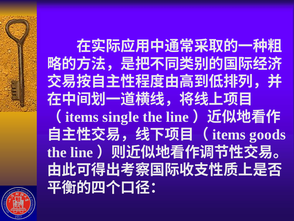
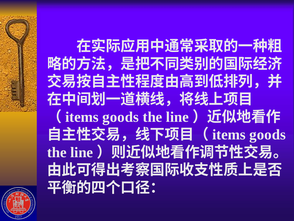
single at (121, 117): single -> goods
